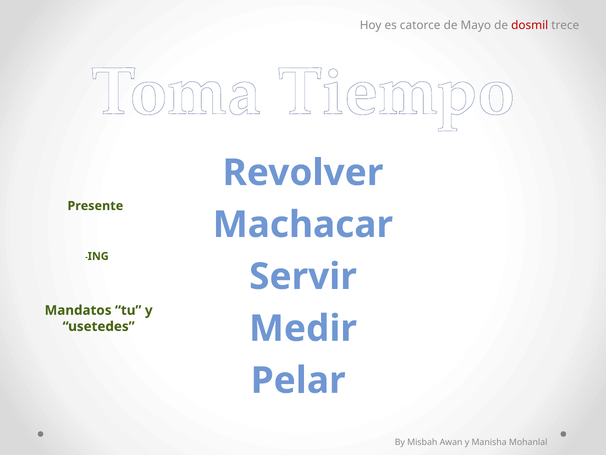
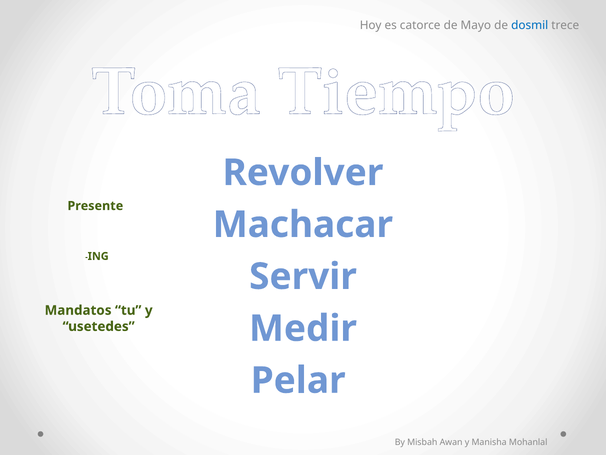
dosmil colour: red -> blue
